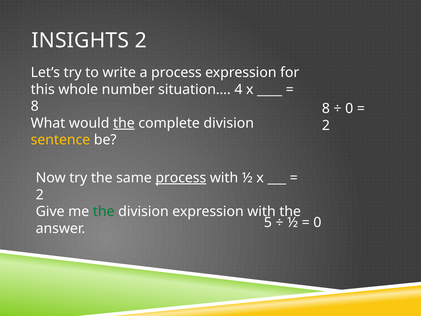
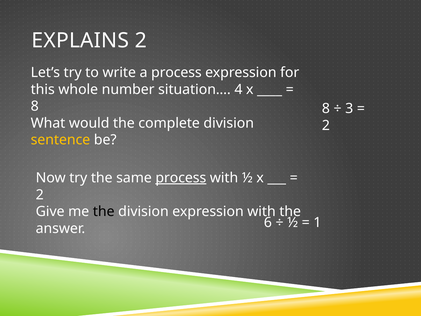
INSIGHTS: INSIGHTS -> EXPLAINS
0 at (349, 109): 0 -> 3
the at (124, 123) underline: present -> none
the at (104, 211) colour: green -> black
5: 5 -> 6
0 at (317, 222): 0 -> 1
